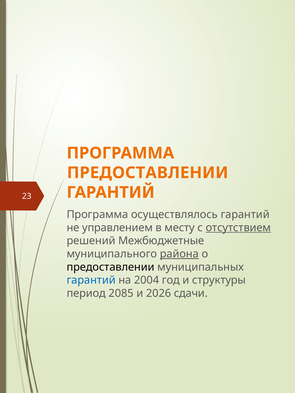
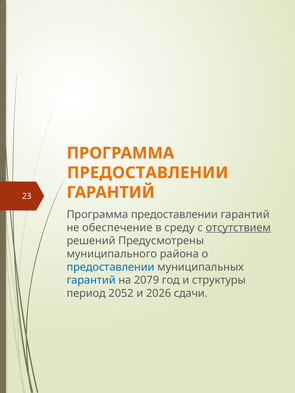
осуществлялось at (174, 215): осуществлялось -> предоставлении
управлением: управлением -> обеспечение
месту: месту -> среду
Межбюджетные: Межбюджетные -> Предусмотрены
района underline: present -> none
предоставлении at (111, 267) colour: black -> blue
2004: 2004 -> 2079
2085: 2085 -> 2052
